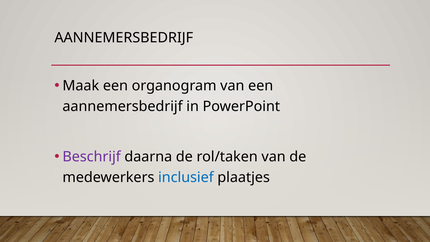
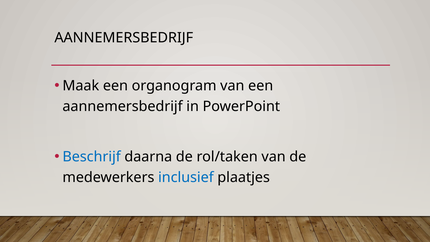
Beschrijf colour: purple -> blue
